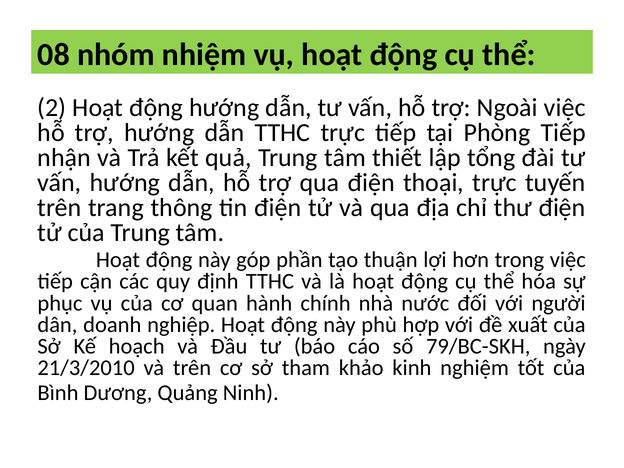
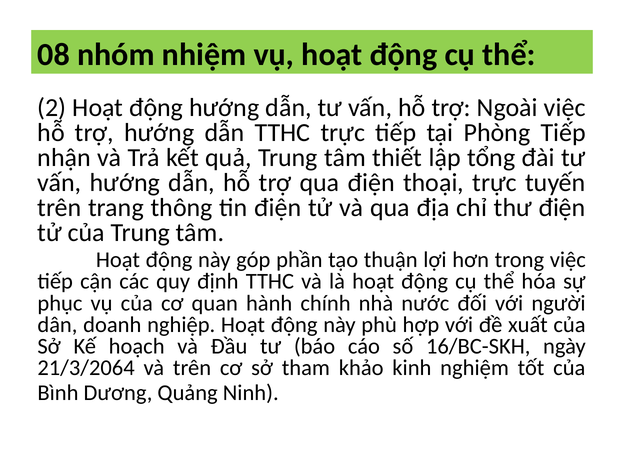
79/BC-SKH: 79/BC-SKH -> 16/BC-SKH
21/3/2010: 21/3/2010 -> 21/3/2064
